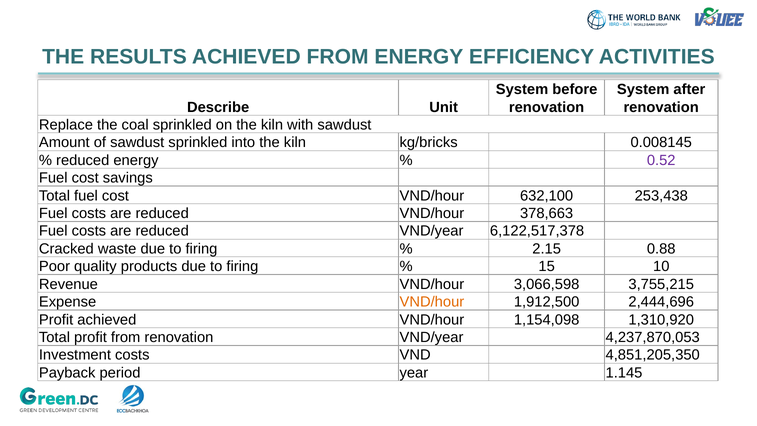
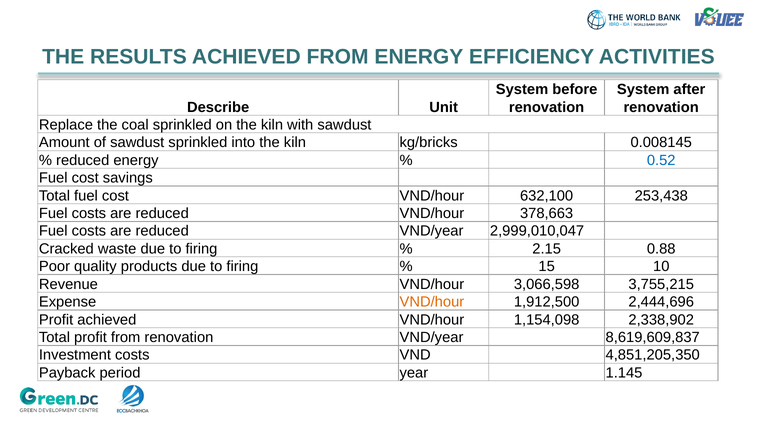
0.52 colour: purple -> blue
6,122,517,378: 6,122,517,378 -> 2,999,010,047
1,310,920: 1,310,920 -> 2,338,902
4,237,870,053: 4,237,870,053 -> 8,619,609,837
